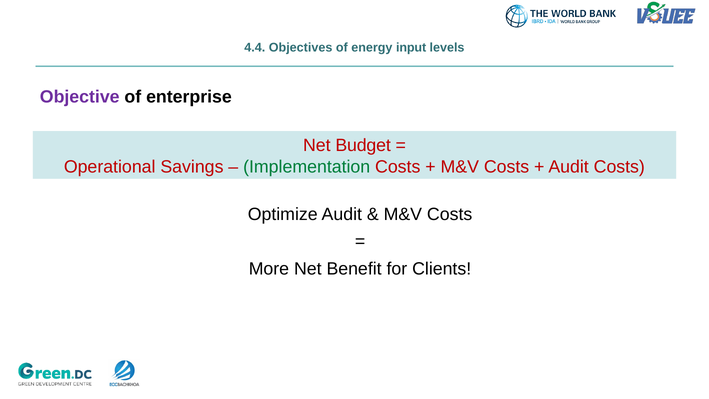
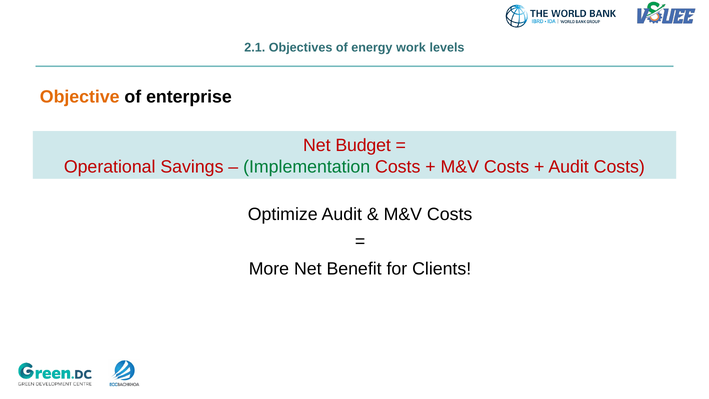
4.4: 4.4 -> 2.1
input: input -> work
Objective colour: purple -> orange
